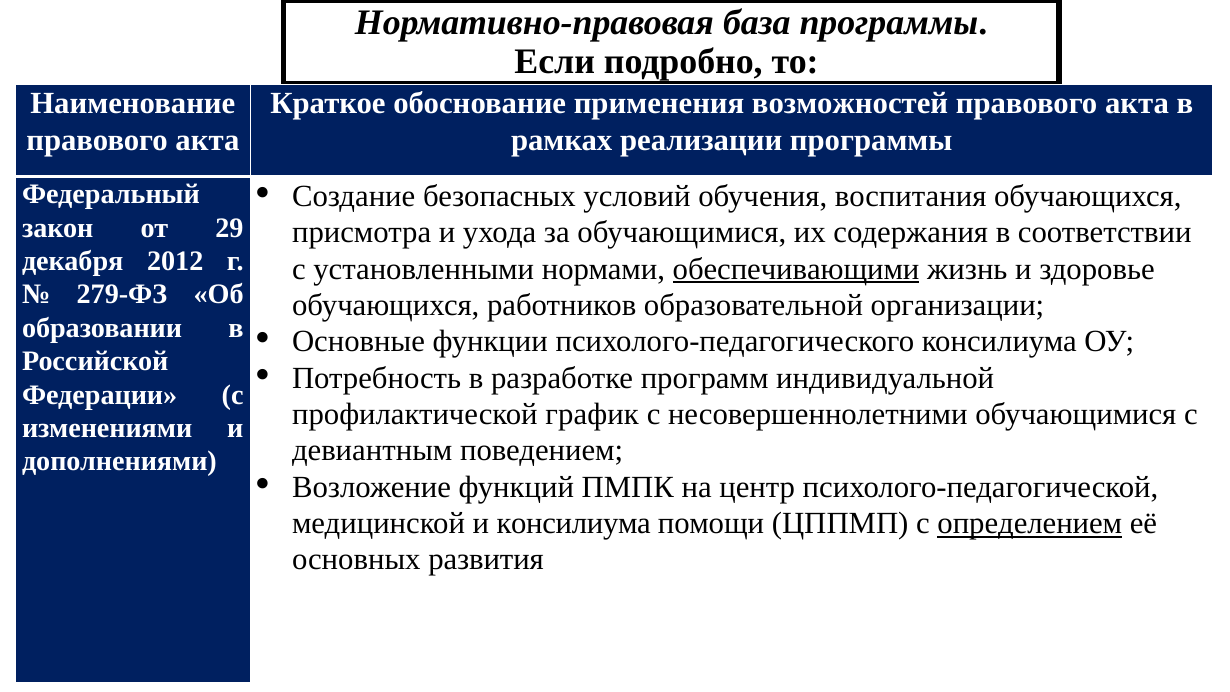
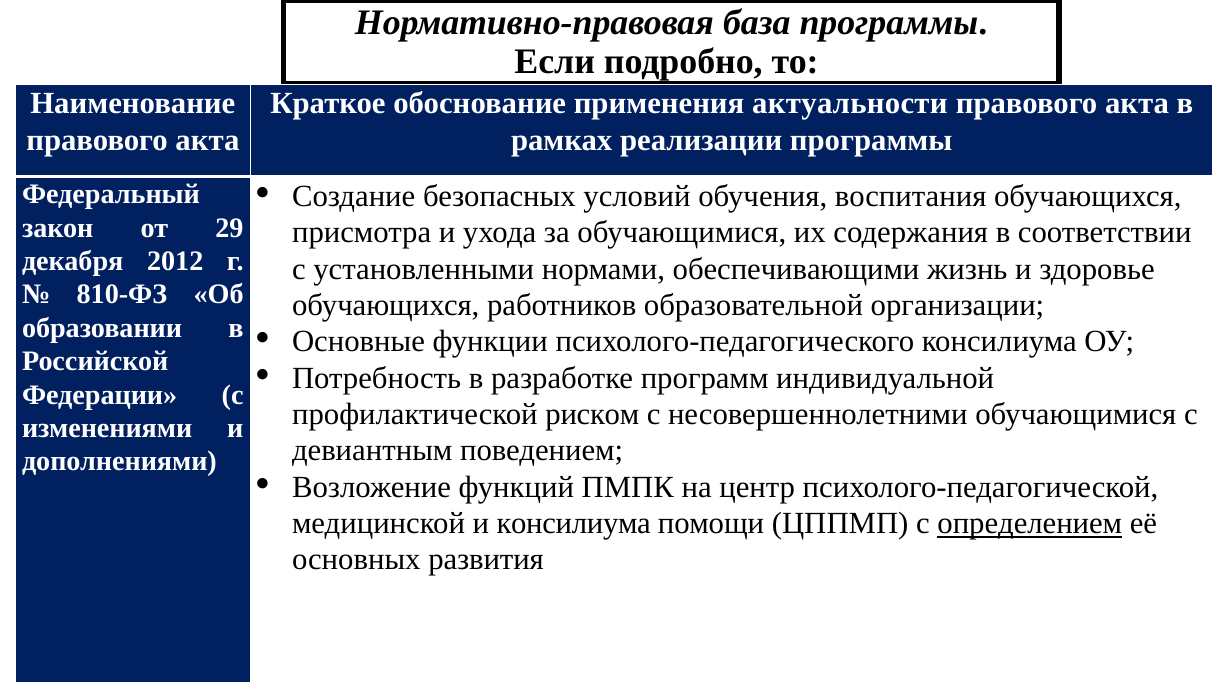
возможностей: возможностей -> актуальности
обеспечивающими underline: present -> none
279-ФЗ: 279-ФЗ -> 810-ФЗ
график: график -> риском
